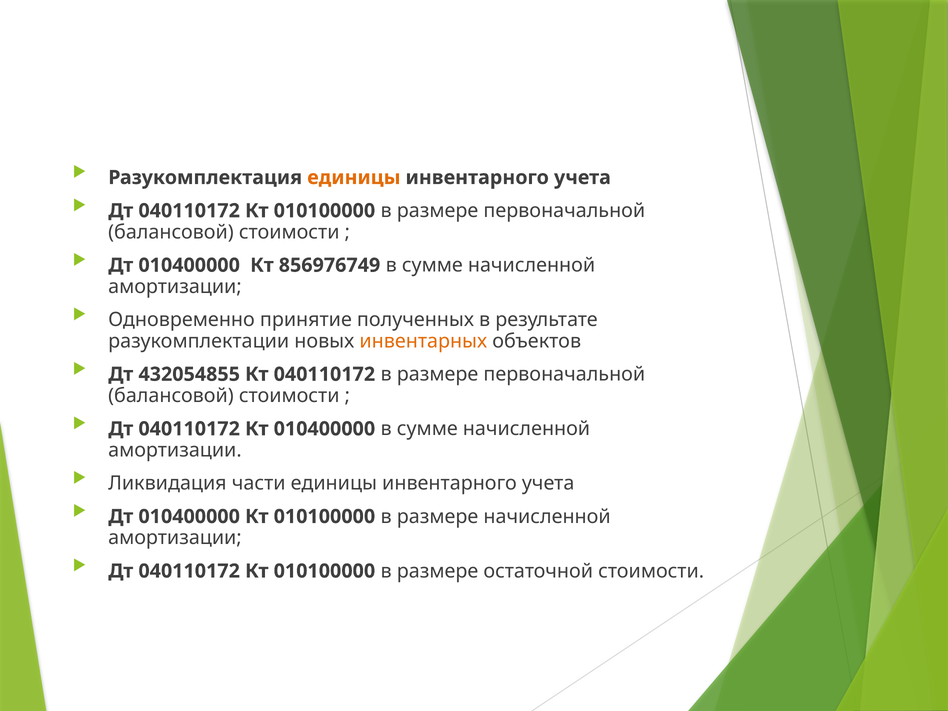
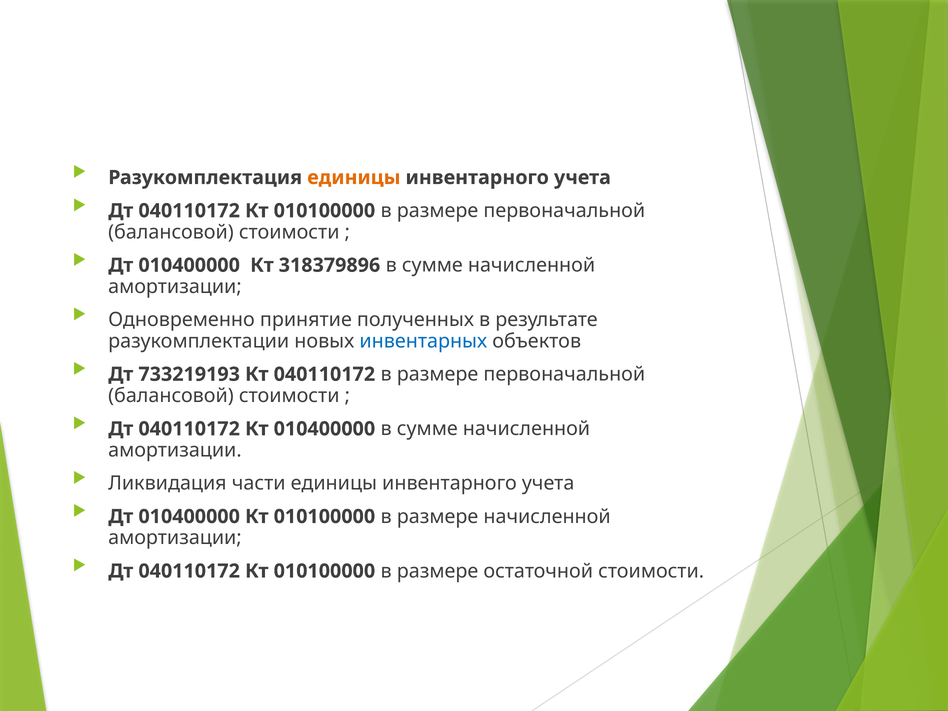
856976749: 856976749 -> 318379896
инвентарных colour: orange -> blue
432054855: 432054855 -> 733219193
